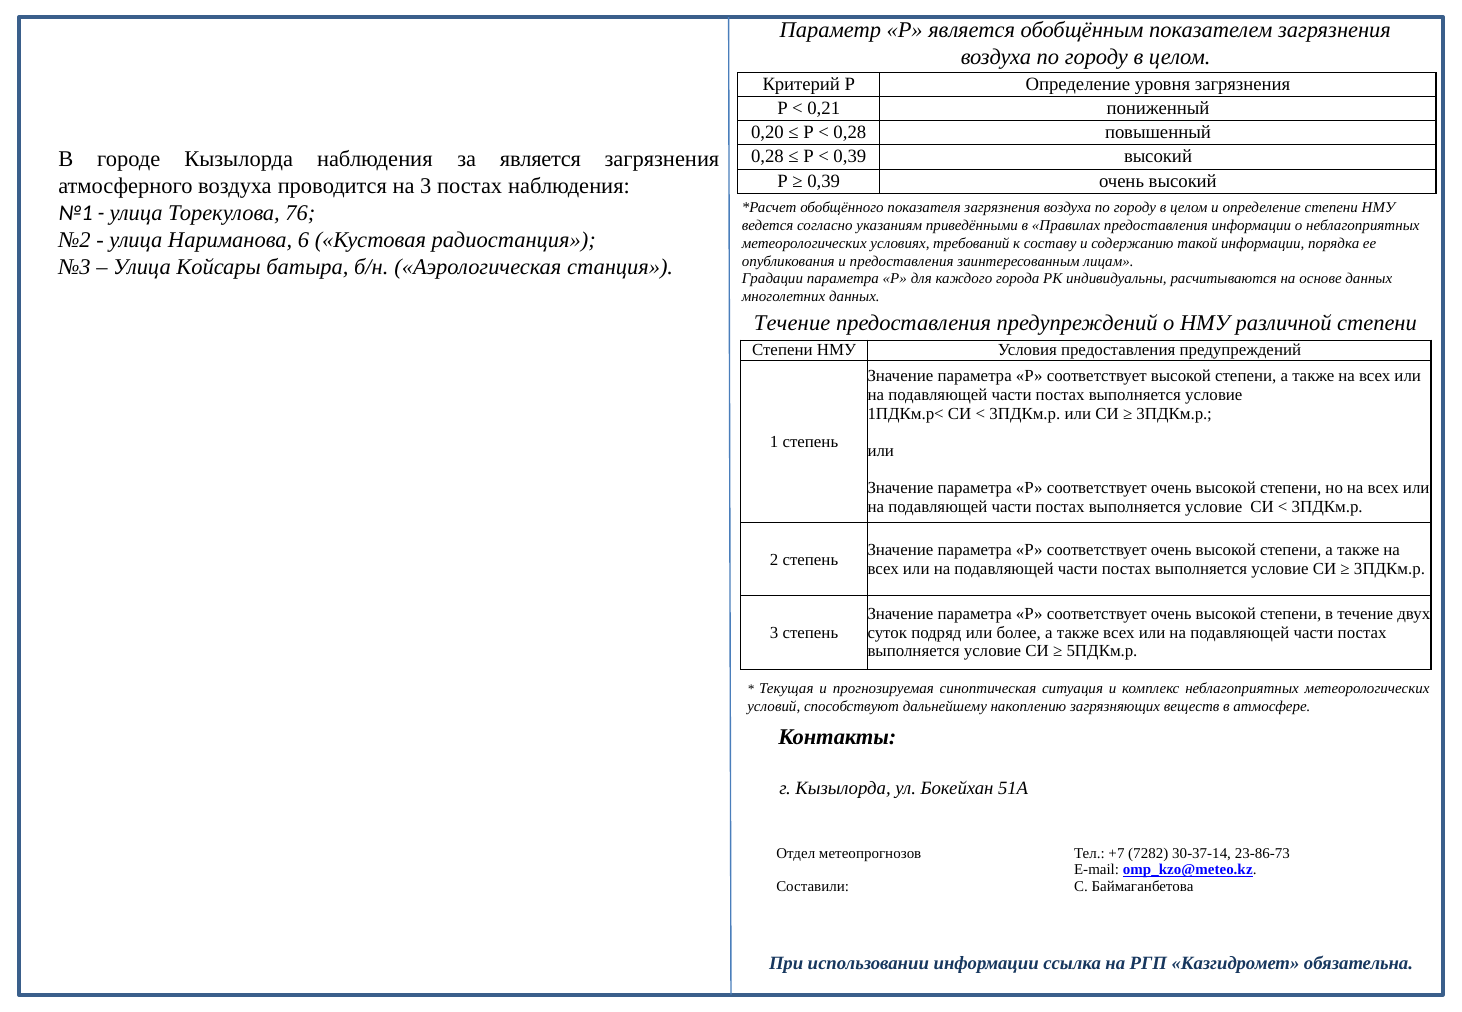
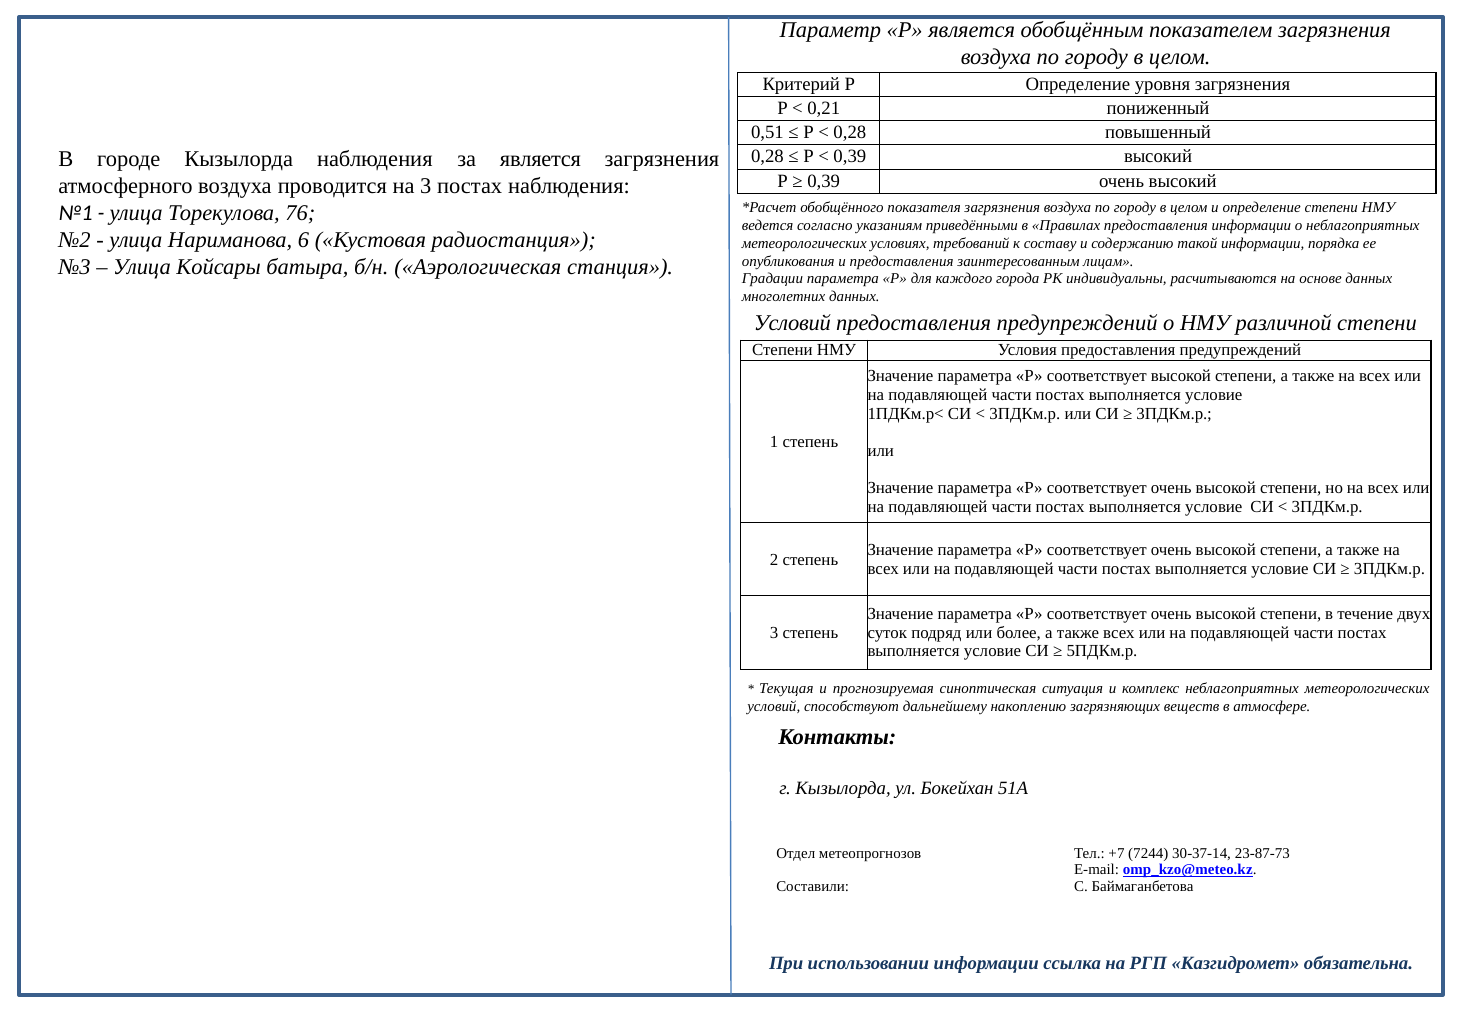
0,20: 0,20 -> 0,51
Течение at (792, 323): Течение -> Условий
7282: 7282 -> 7244
23-86-73: 23-86-73 -> 23-87-73
